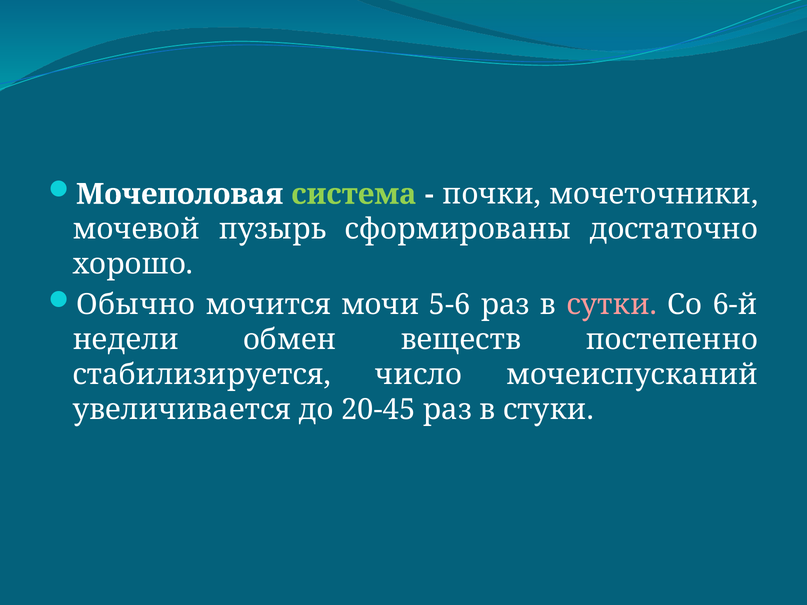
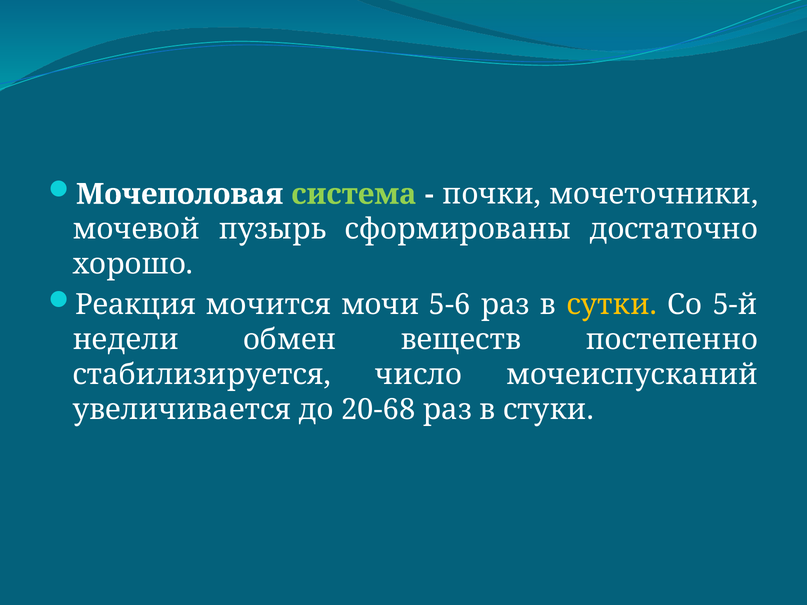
Обычно: Обычно -> Реакция
сутки colour: pink -> yellow
6-й: 6-й -> 5-й
20-45: 20-45 -> 20-68
